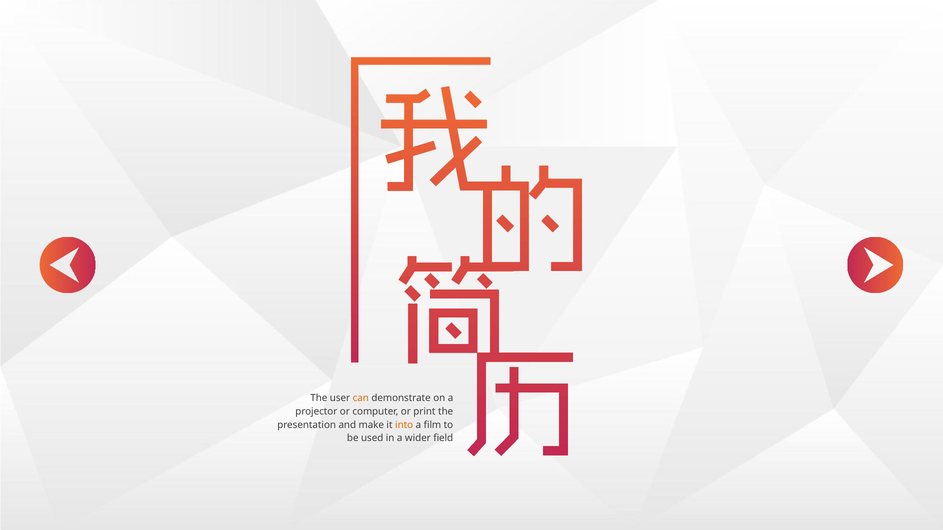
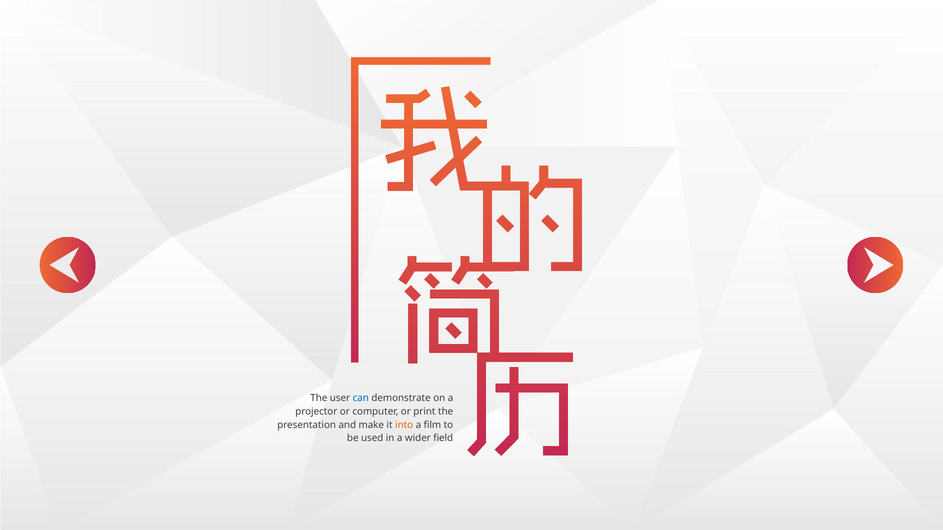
can colour: orange -> blue
